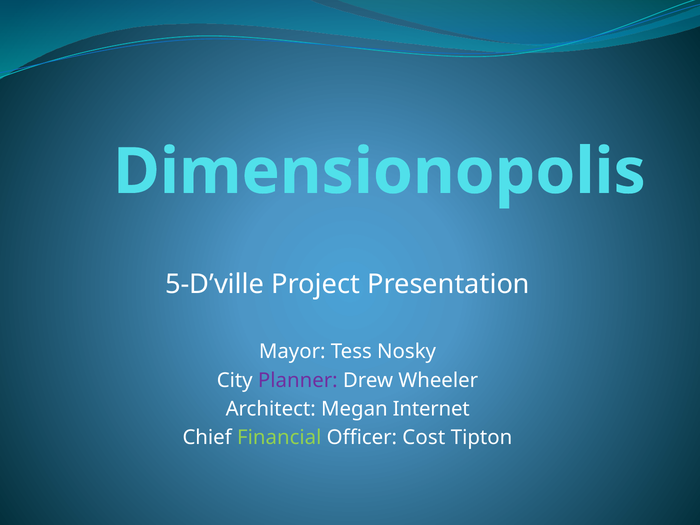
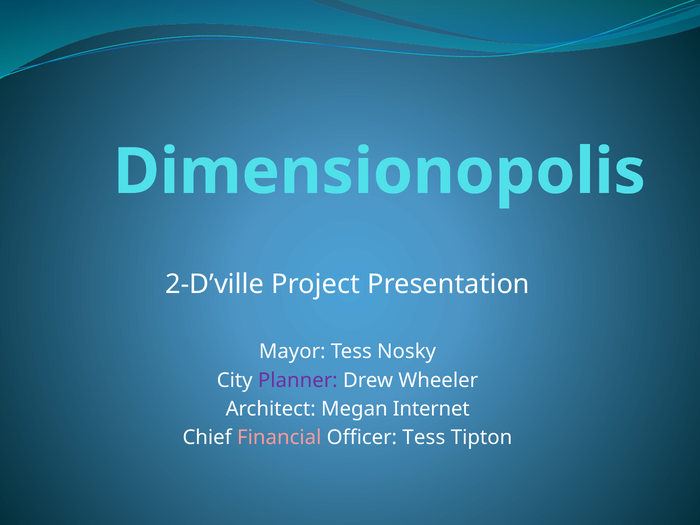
5-D’ville: 5-D’ville -> 2-D’ville
Financial colour: light green -> pink
Officer Cost: Cost -> Tess
